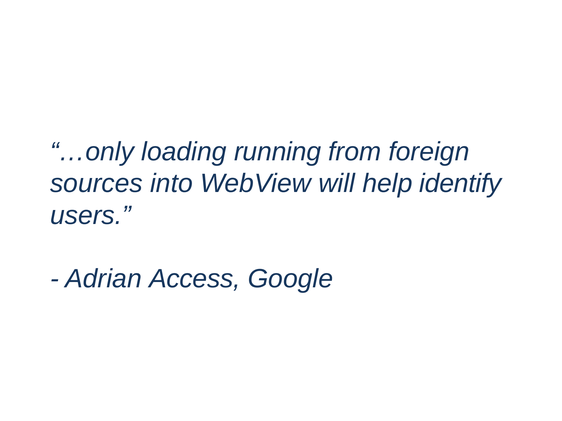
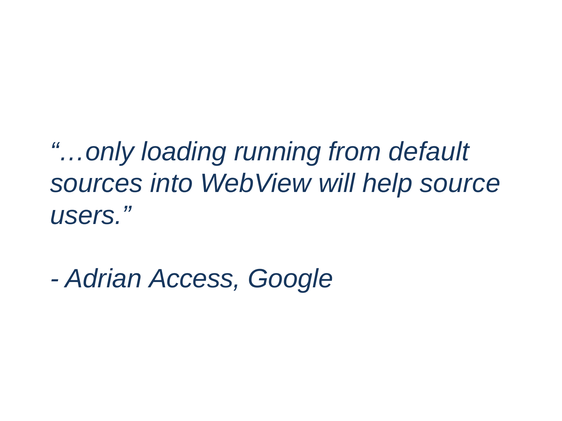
foreign: foreign -> default
identify: identify -> source
